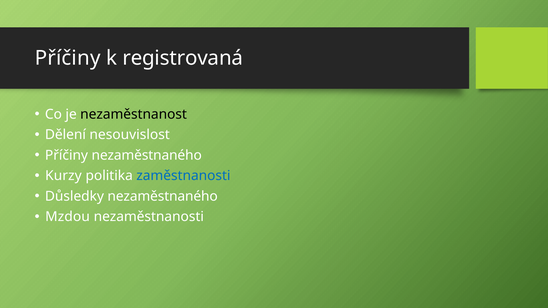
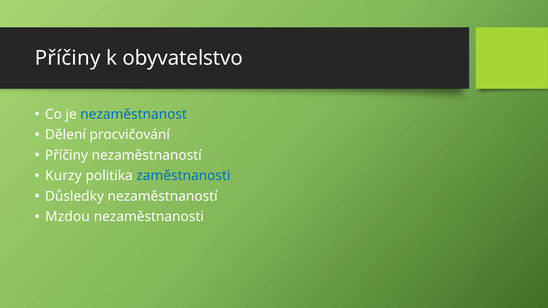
registrovaná: registrovaná -> obyvatelstvo
nezaměstnanost colour: black -> blue
nesouvislost: nesouvislost -> procvičování
Příčiny nezaměstnaného: nezaměstnaného -> nezaměstnaností
Důsledky nezaměstnaného: nezaměstnaného -> nezaměstnaností
